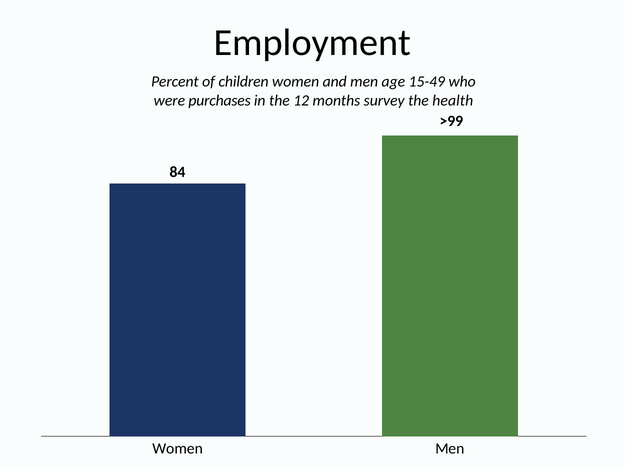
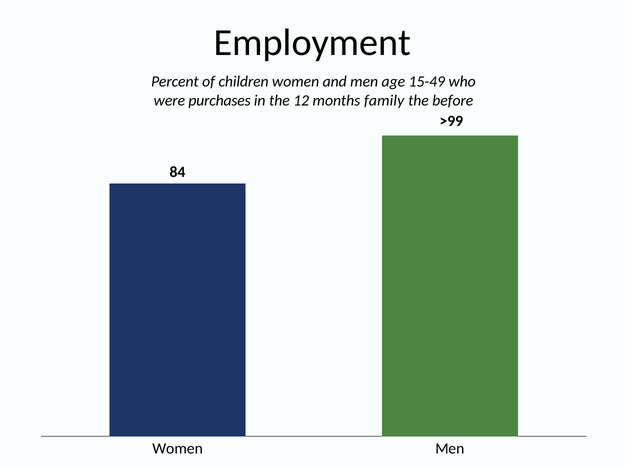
survey: survey -> family
health: health -> before
